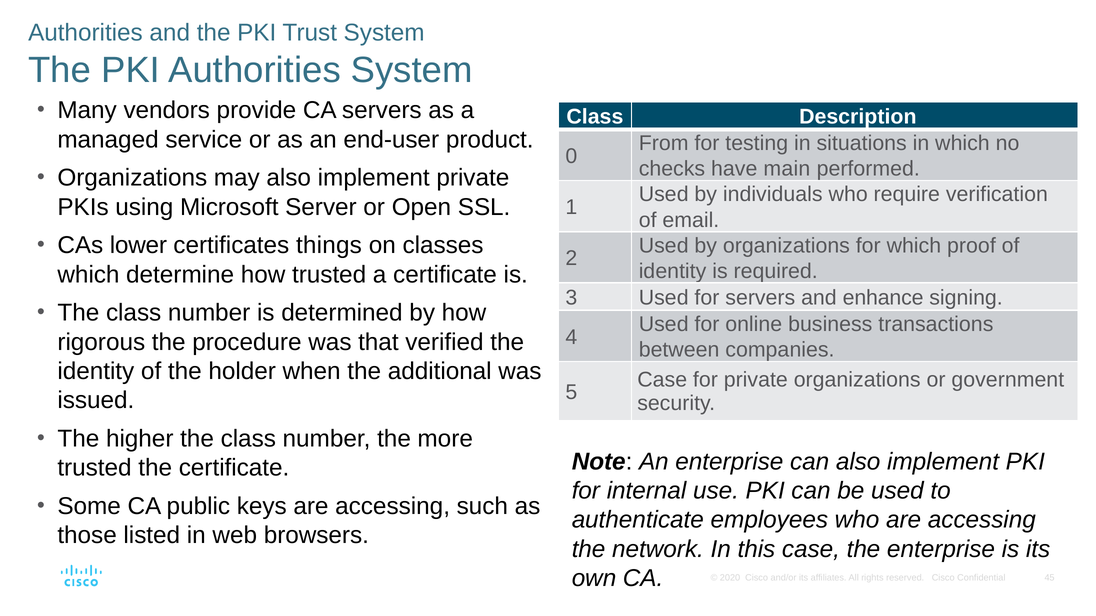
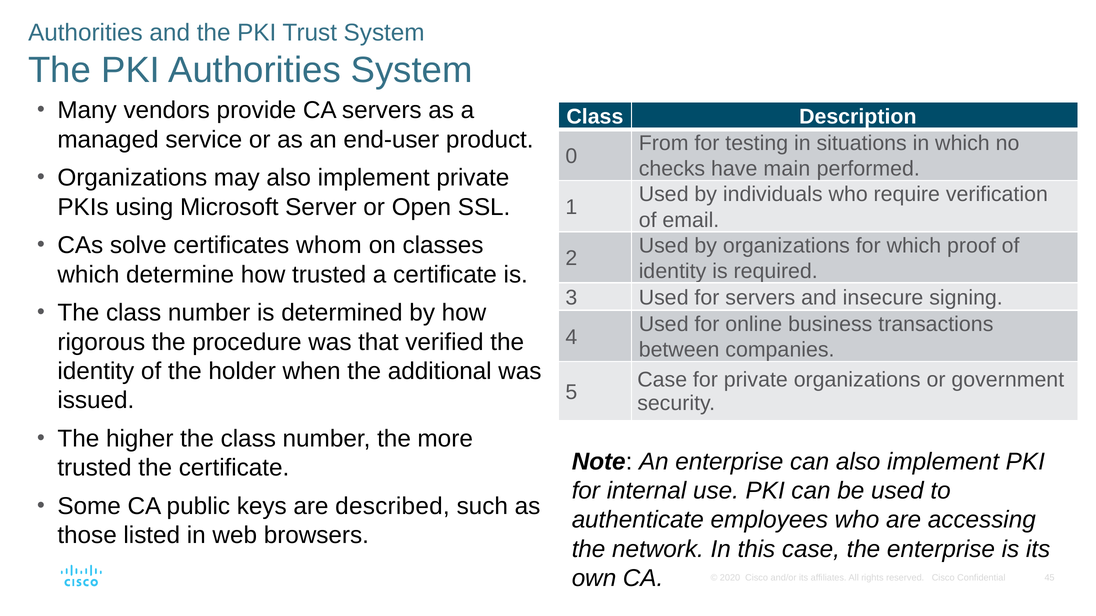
lower: lower -> solve
things: things -> whom
enhance: enhance -> insecure
keys are accessing: accessing -> described
